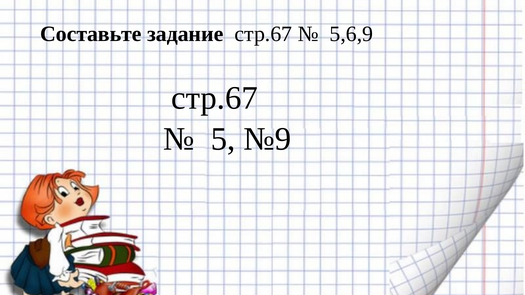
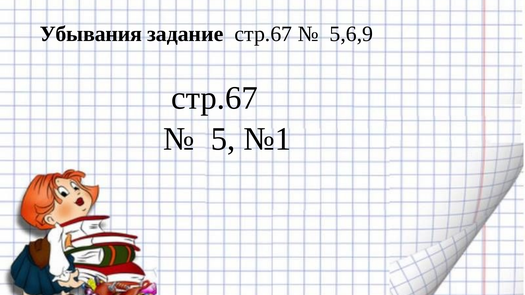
Составьте: Составьте -> Убывания
№9: №9 -> №1
